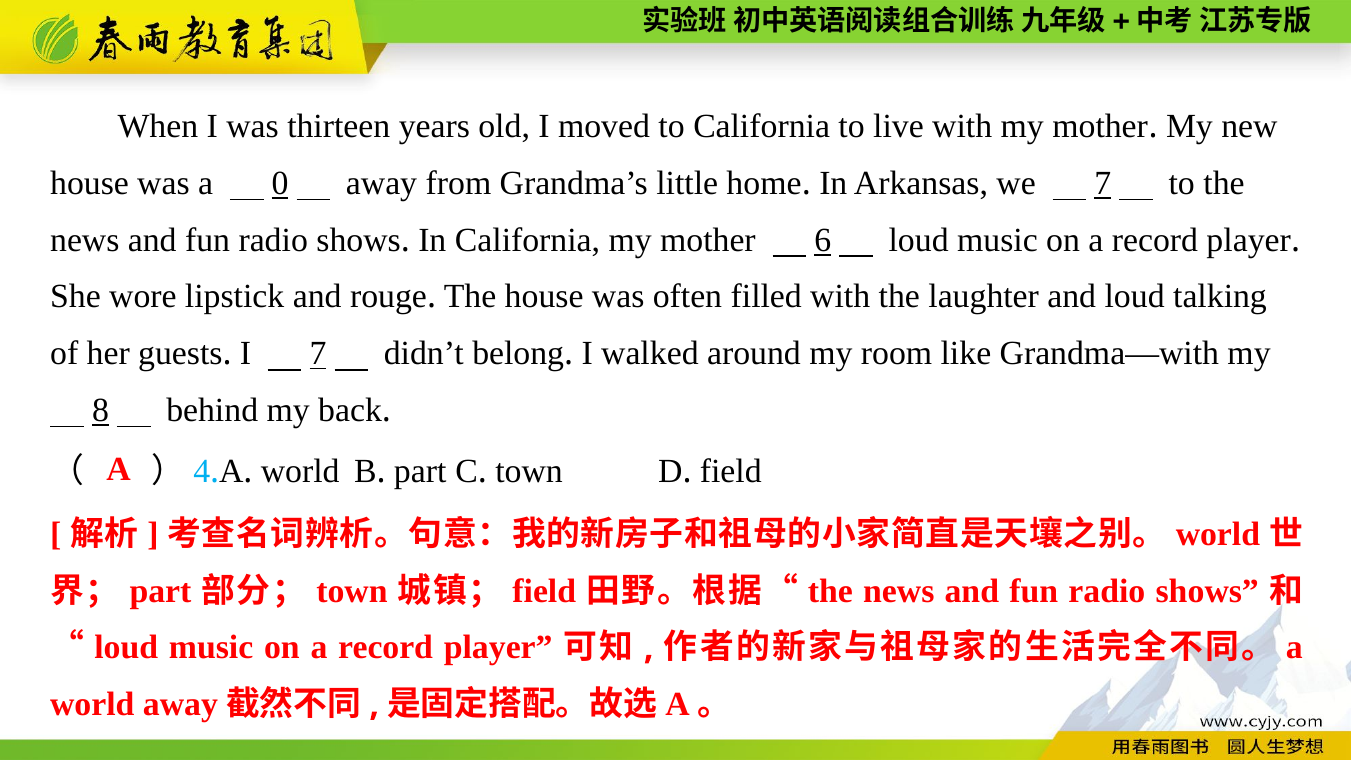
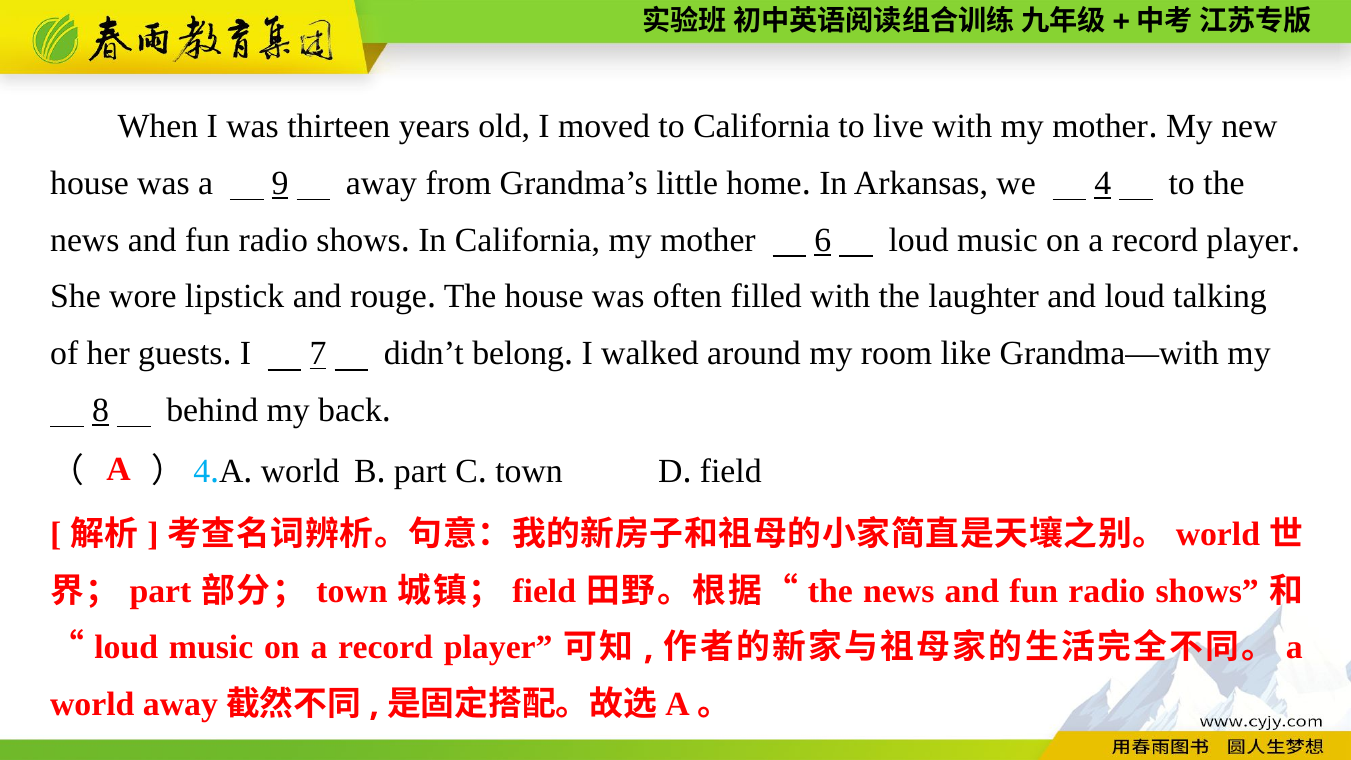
0: 0 -> 9
we 7: 7 -> 4
